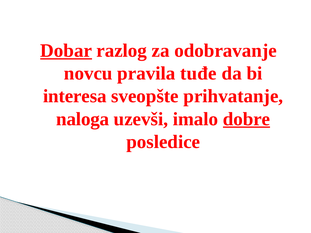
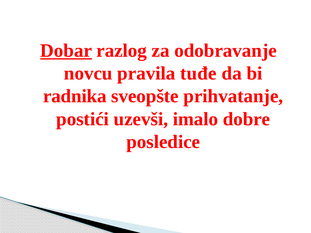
interesa: interesa -> radnika
naloga: naloga -> postići
dobre underline: present -> none
